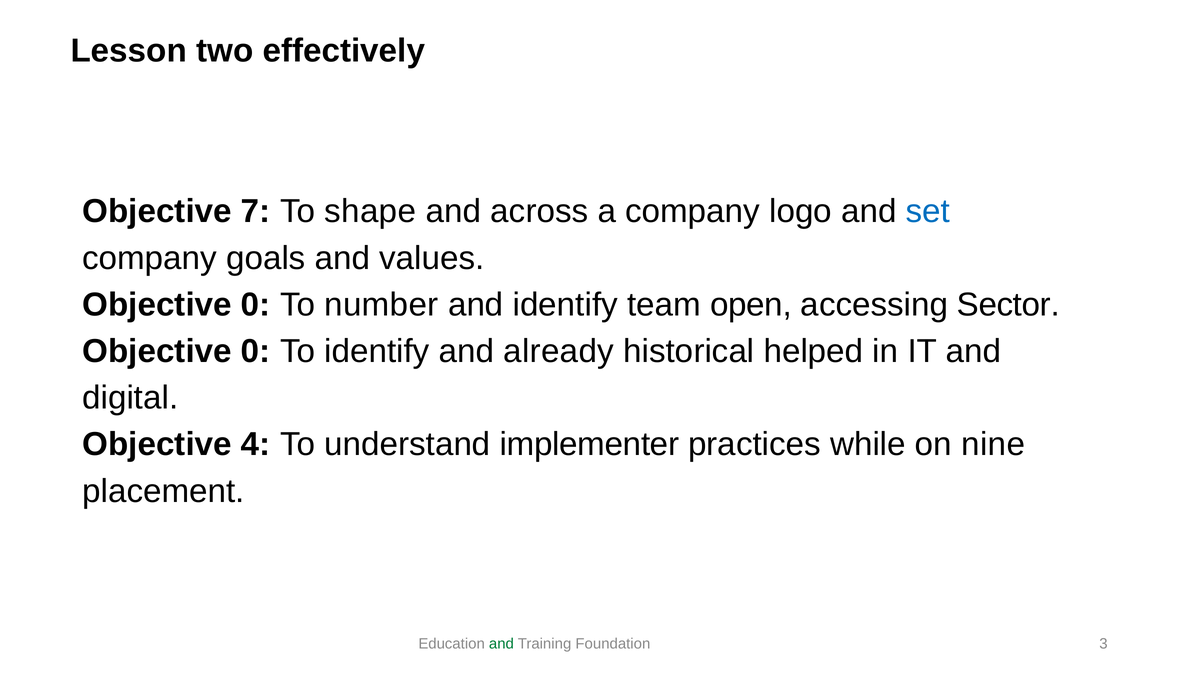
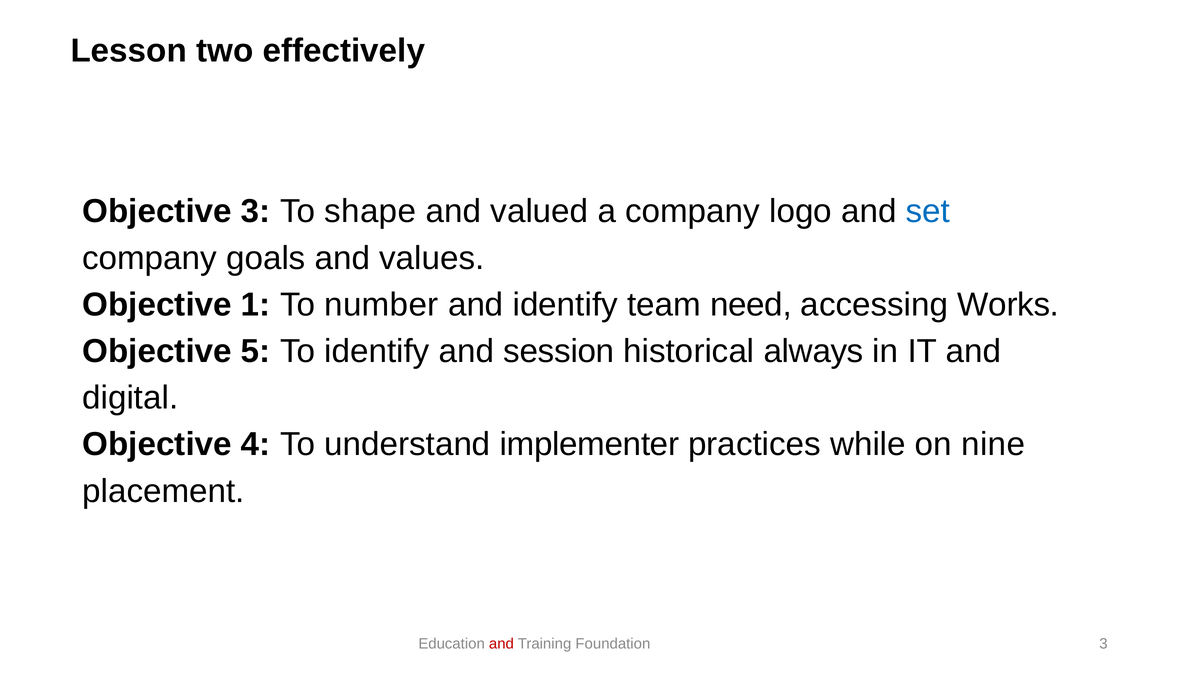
Objective 7: 7 -> 3
across: across -> valued
0 at (256, 305): 0 -> 1
open: open -> need
Sector: Sector -> Works
0 at (256, 352): 0 -> 5
already: already -> session
helped: helped -> always
and at (501, 644) colour: green -> red
